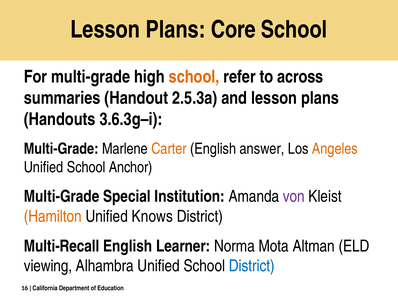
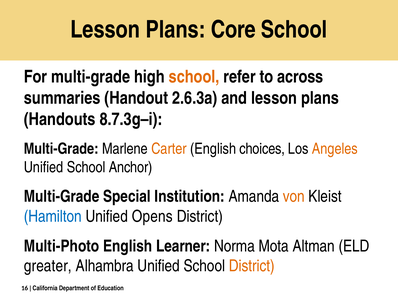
2.5.3a: 2.5.3a -> 2.6.3a
3.6.3g–i: 3.6.3g–i -> 8.7.3g–i
answer: answer -> choices
von colour: purple -> orange
Hamilton colour: orange -> blue
Knows: Knows -> Opens
Multi-Recall: Multi-Recall -> Multi-Photo
viewing: viewing -> greater
District at (252, 266) colour: blue -> orange
